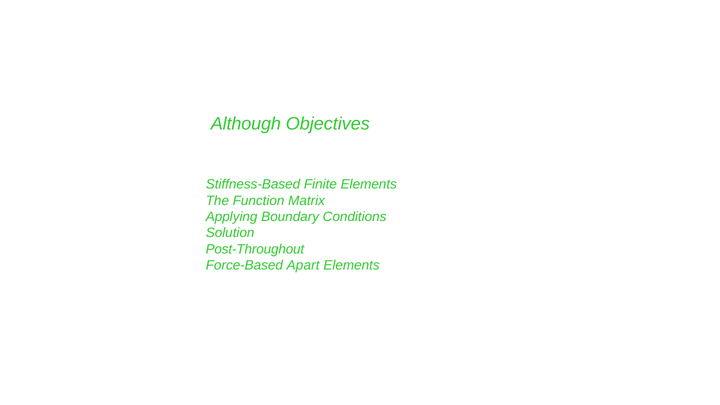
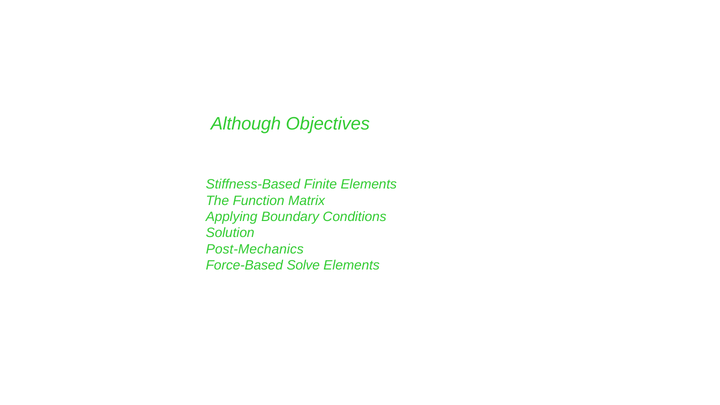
Post-Throughout: Post-Throughout -> Post-Mechanics
Apart: Apart -> Solve
